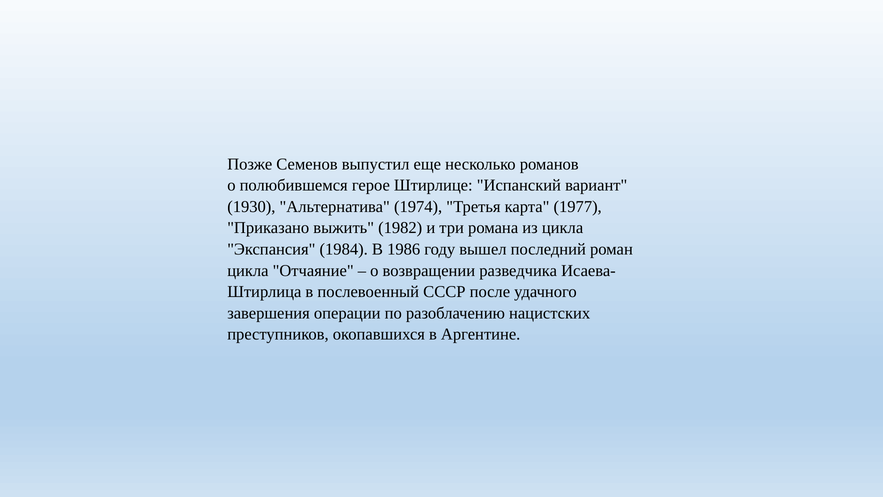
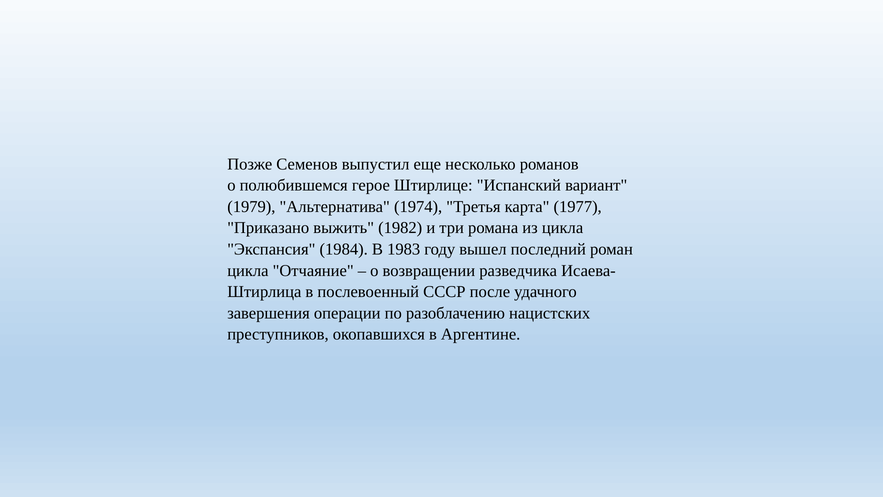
1930: 1930 -> 1979
1986: 1986 -> 1983
